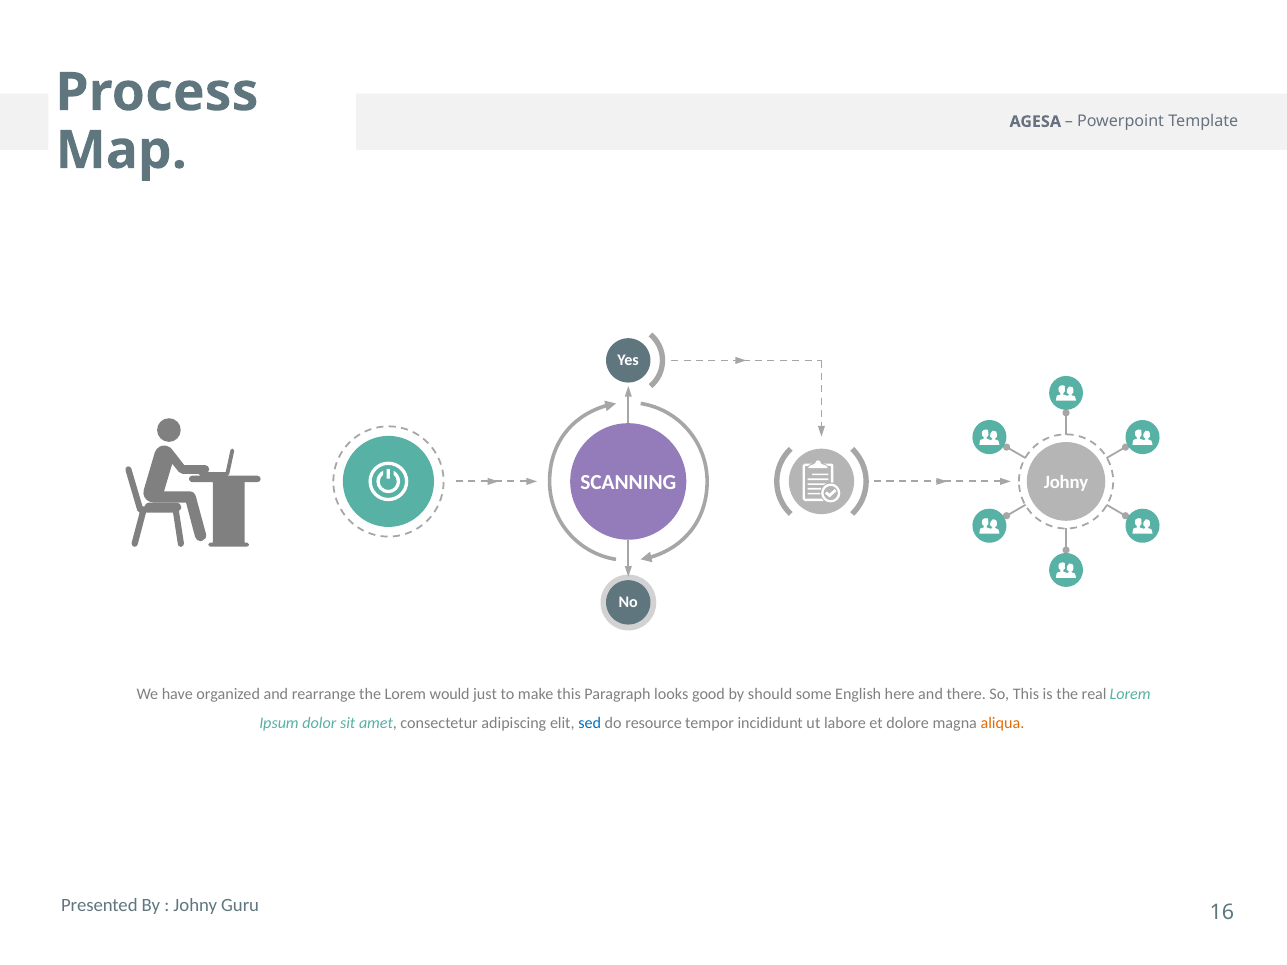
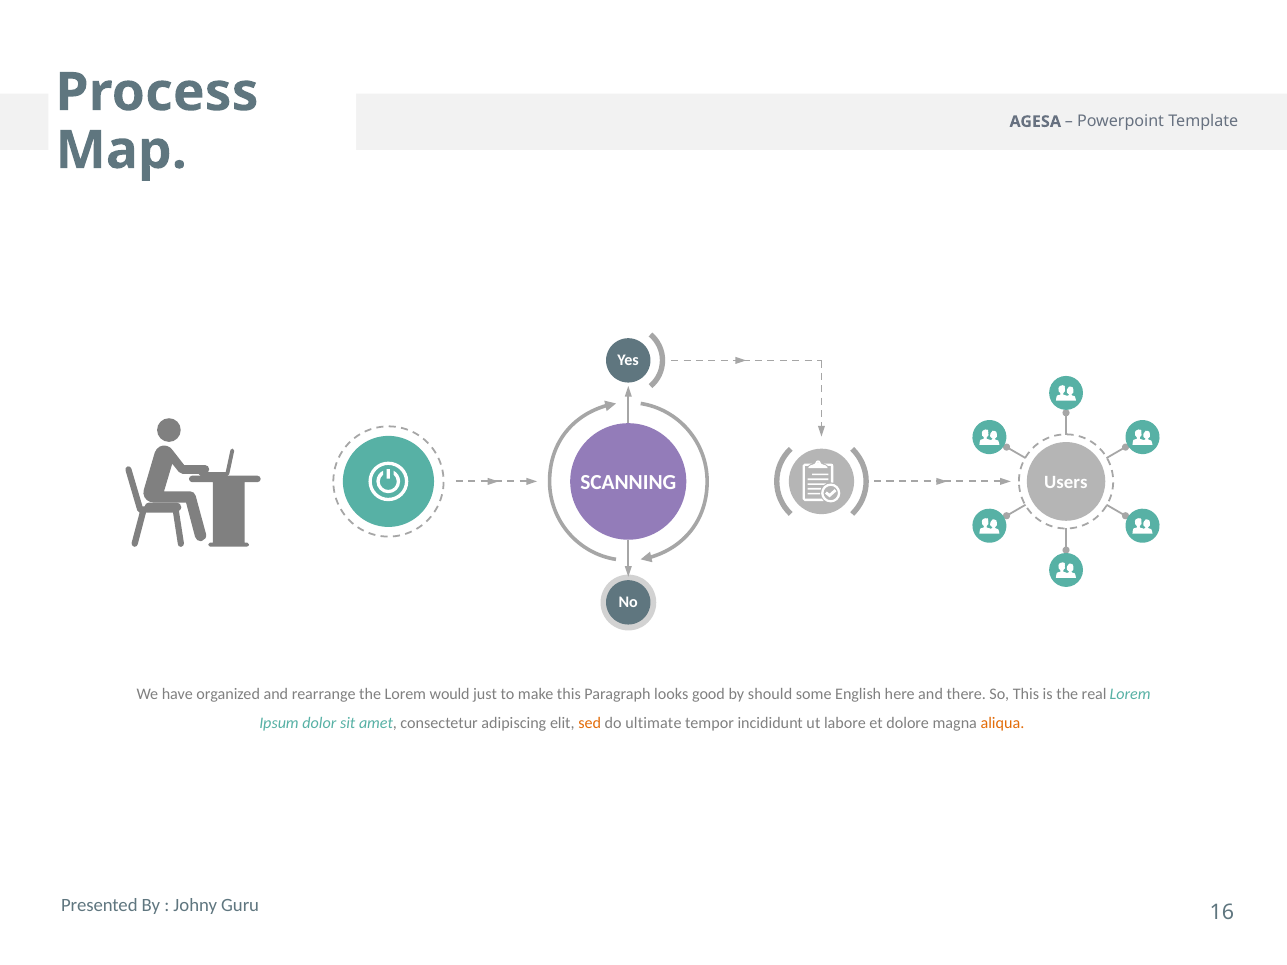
Johny at (1066, 483): Johny -> Users
sed colour: blue -> orange
resource: resource -> ultimate
